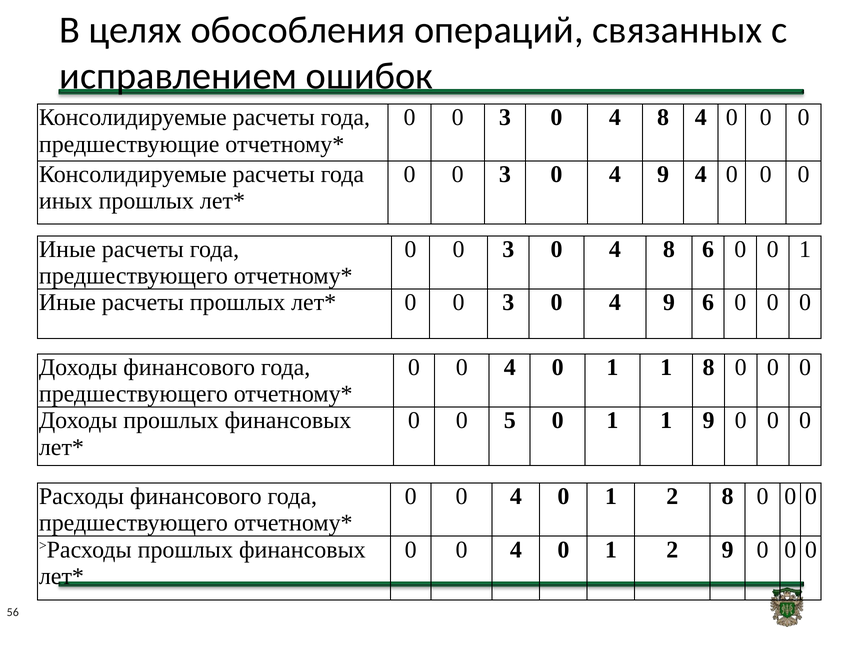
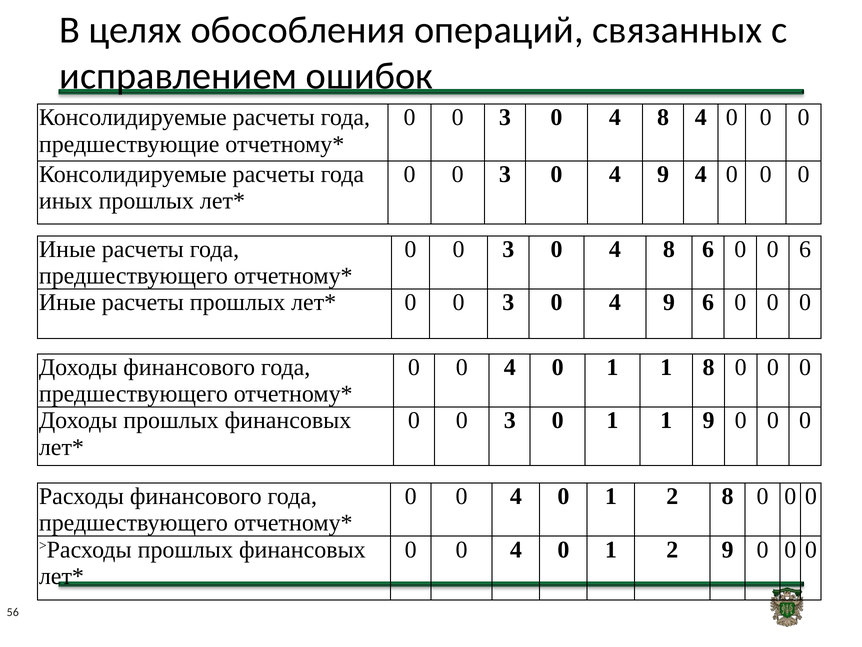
0 0 1: 1 -> 6
5 at (510, 420): 5 -> 3
